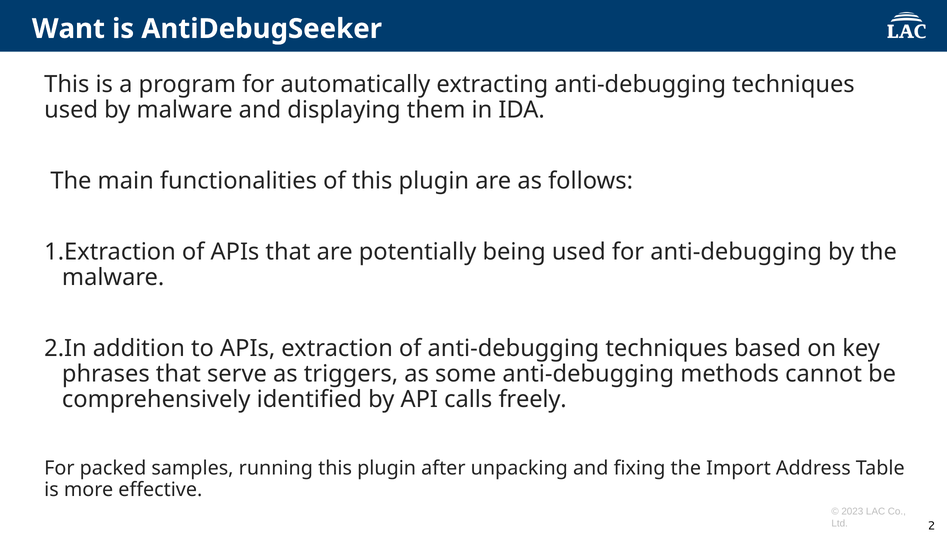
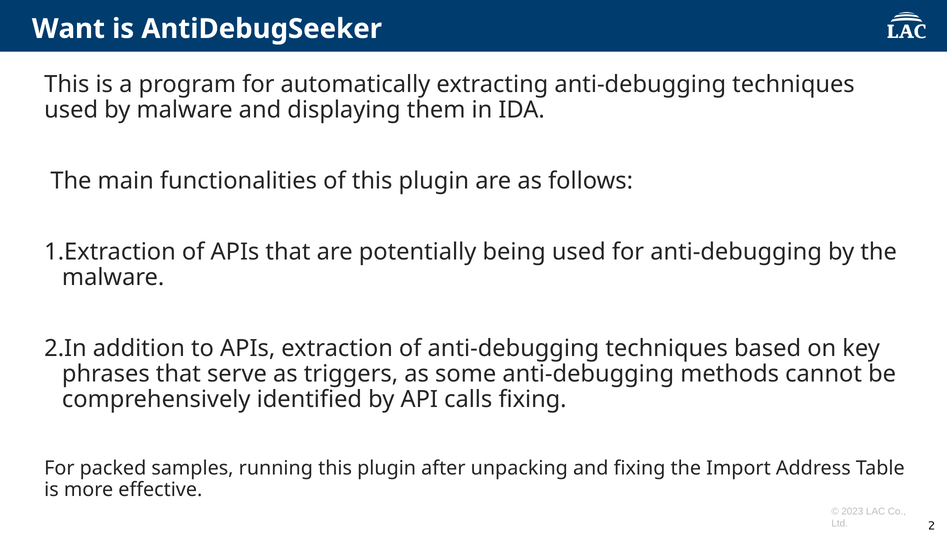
calls freely: freely -> fixing
